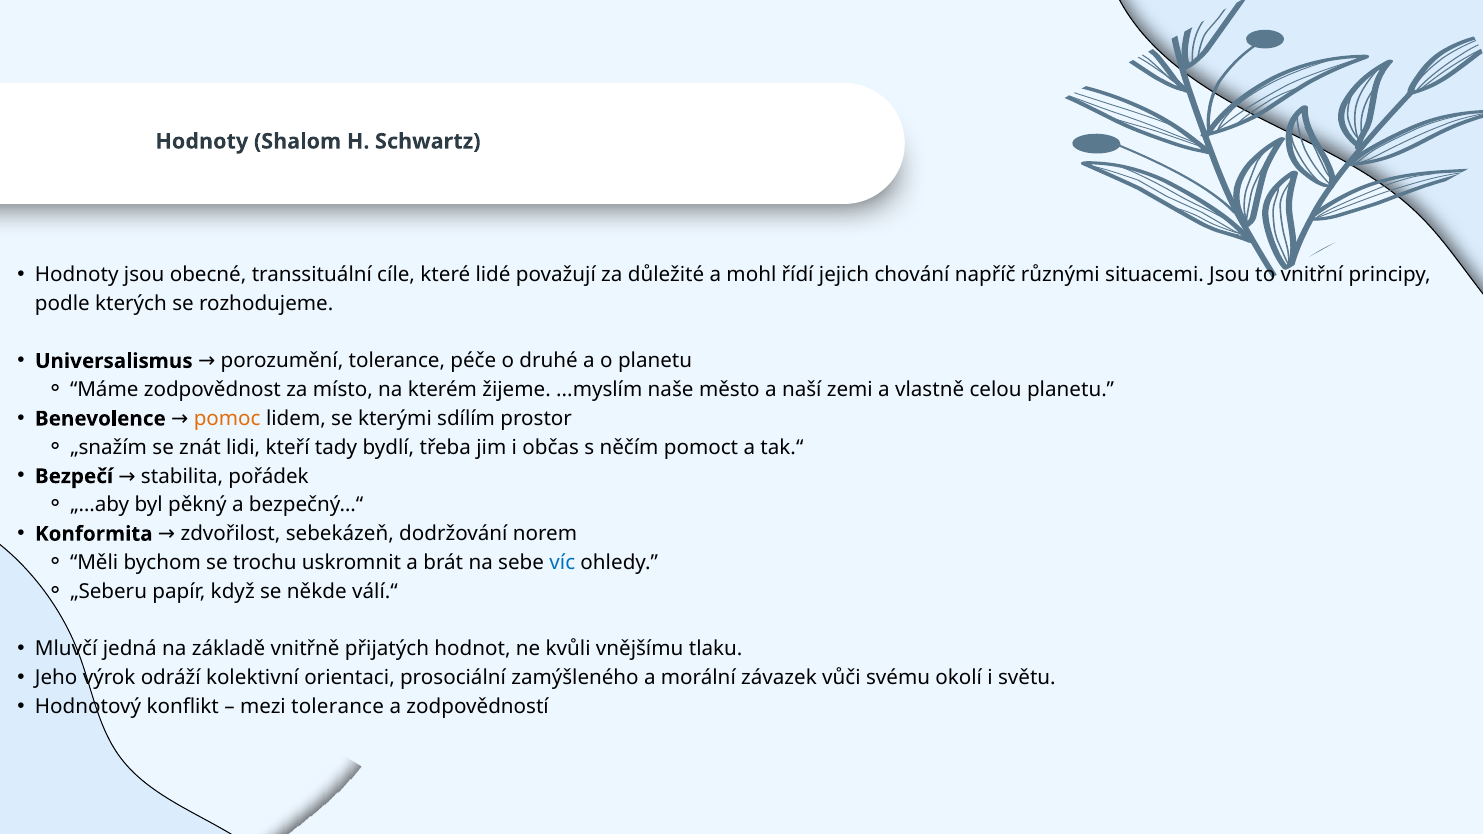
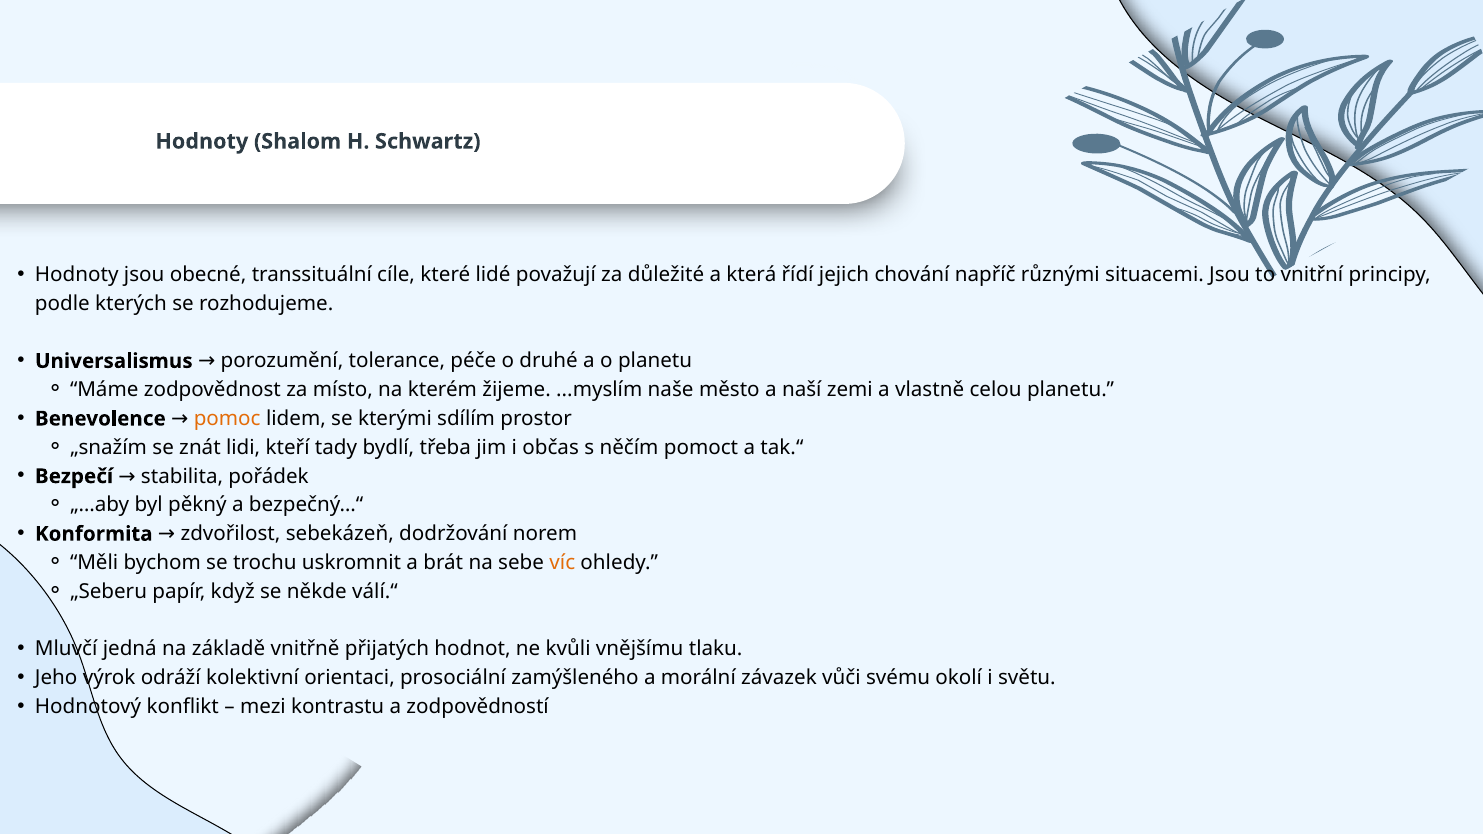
mohl: mohl -> která
víc colour: blue -> orange
mezi tolerance: tolerance -> kontrastu
